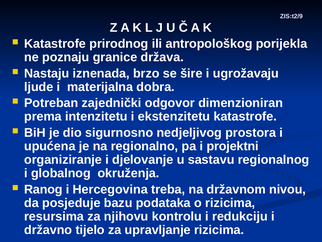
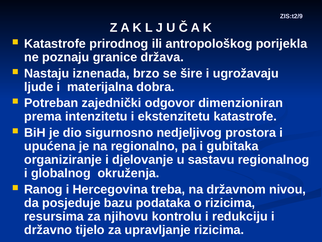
projektni: projektni -> gubitaka
